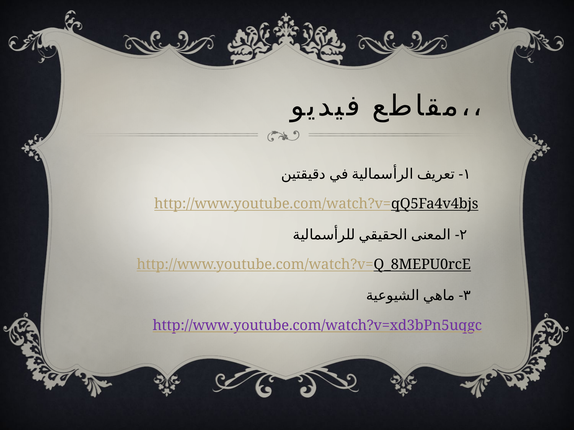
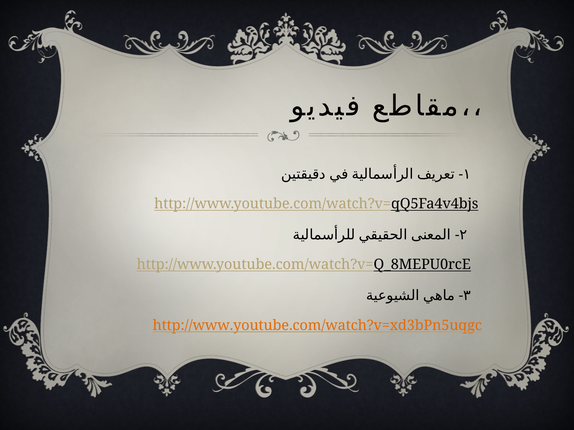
http://www.youtube.com/watch?v=xd3bPn5uqgc colour: purple -> orange
